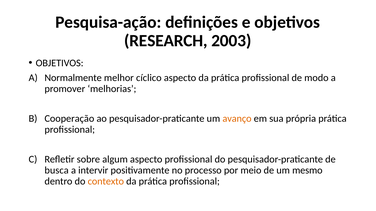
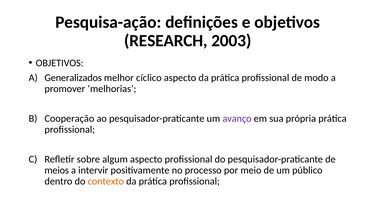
Normalmente: Normalmente -> Generalizados
avanço colour: orange -> purple
busca: busca -> meios
mesmo: mesmo -> público
